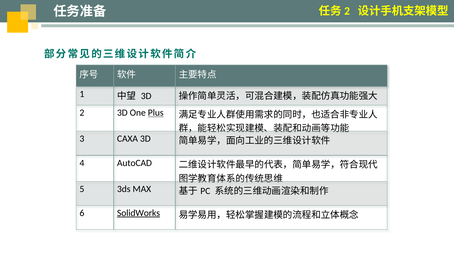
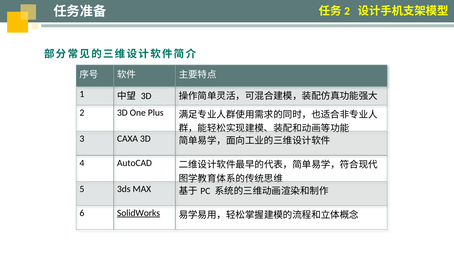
Plus underline: present -> none
